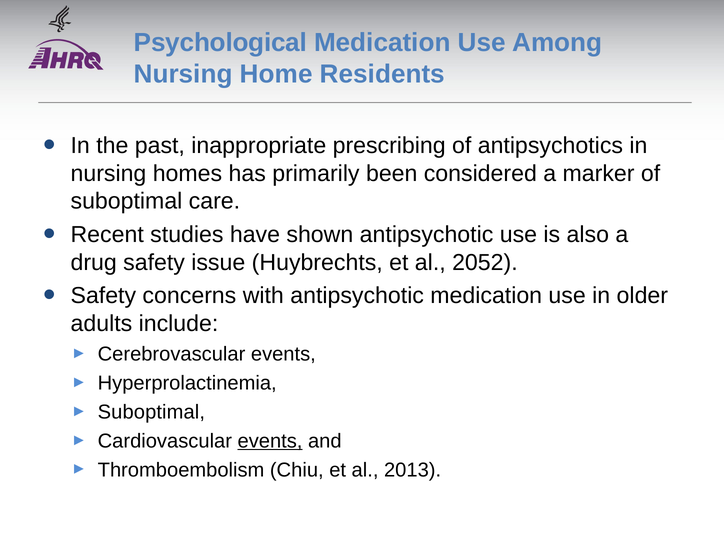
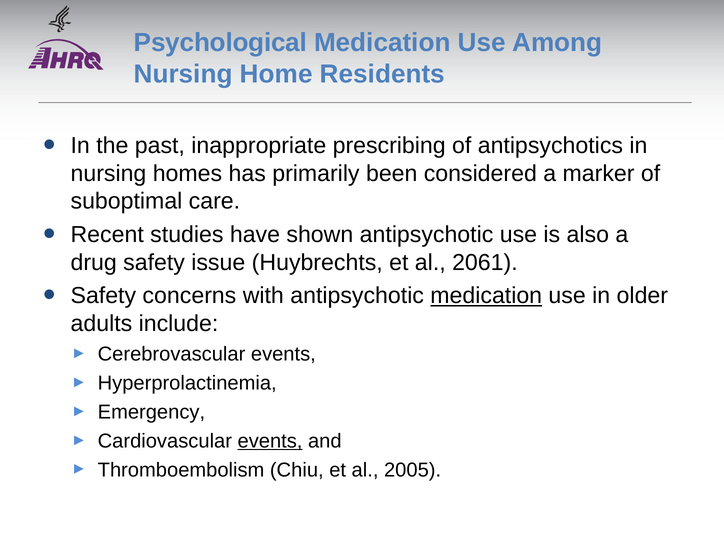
2052: 2052 -> 2061
medication at (486, 296) underline: none -> present
Suboptimal at (151, 412): Suboptimal -> Emergency
2013: 2013 -> 2005
